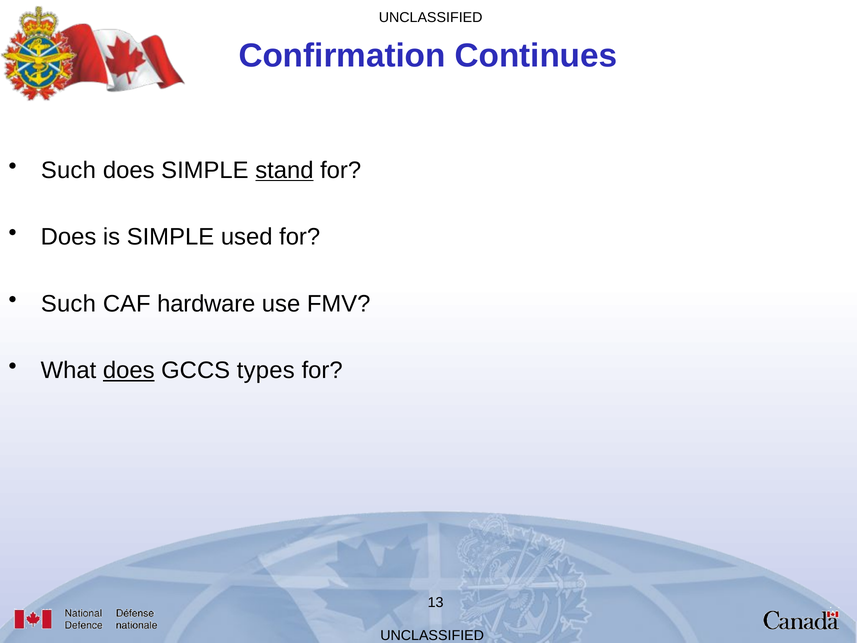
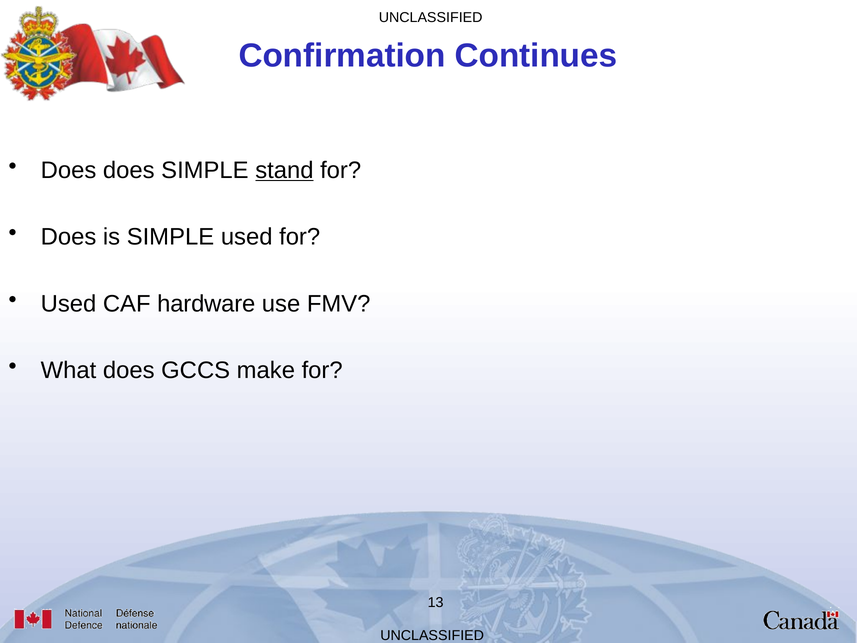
Such at (68, 170): Such -> Does
Such at (68, 304): Such -> Used
does at (129, 370) underline: present -> none
types: types -> make
